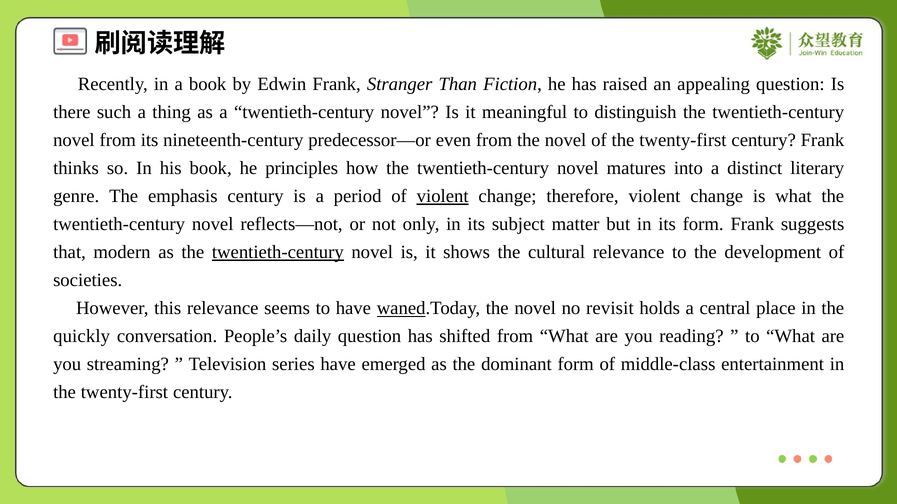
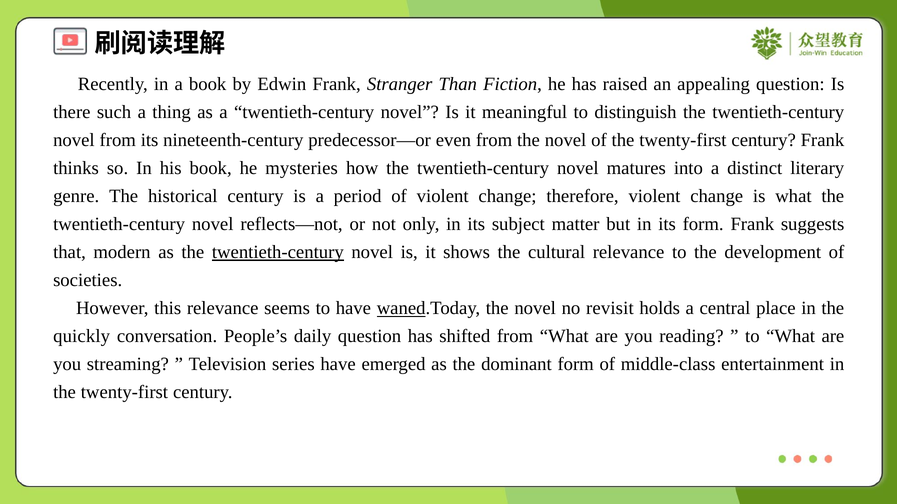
principles: principles -> mysteries
emphasis: emphasis -> historical
violent at (443, 196) underline: present -> none
